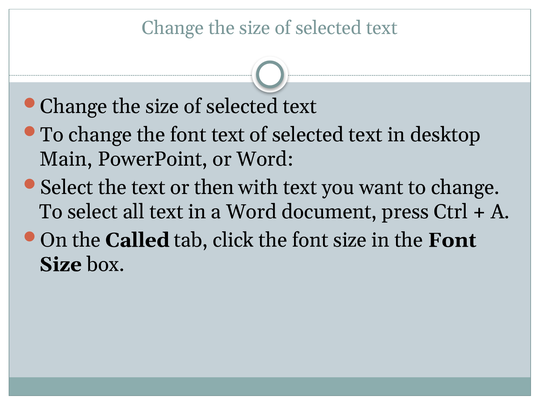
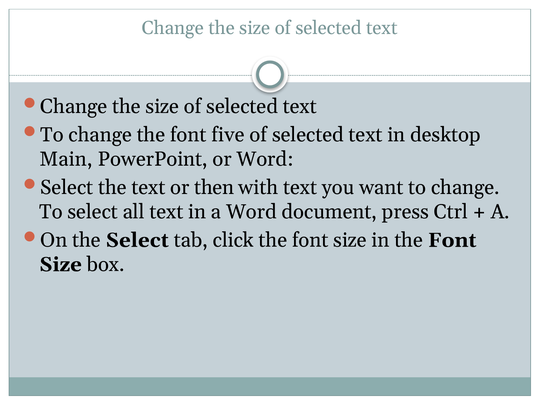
font text: text -> five
the Called: Called -> Select
